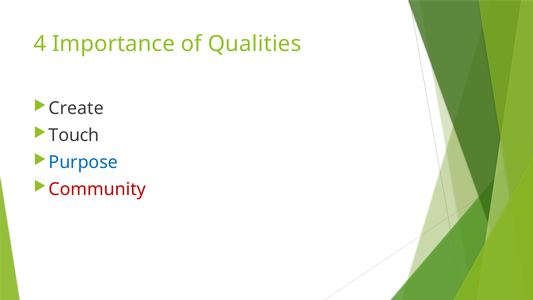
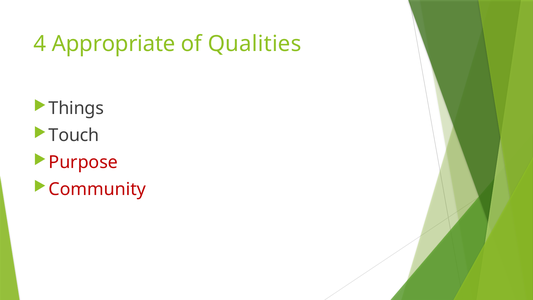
Importance: Importance -> Appropriate
Create: Create -> Things
Purpose colour: blue -> red
